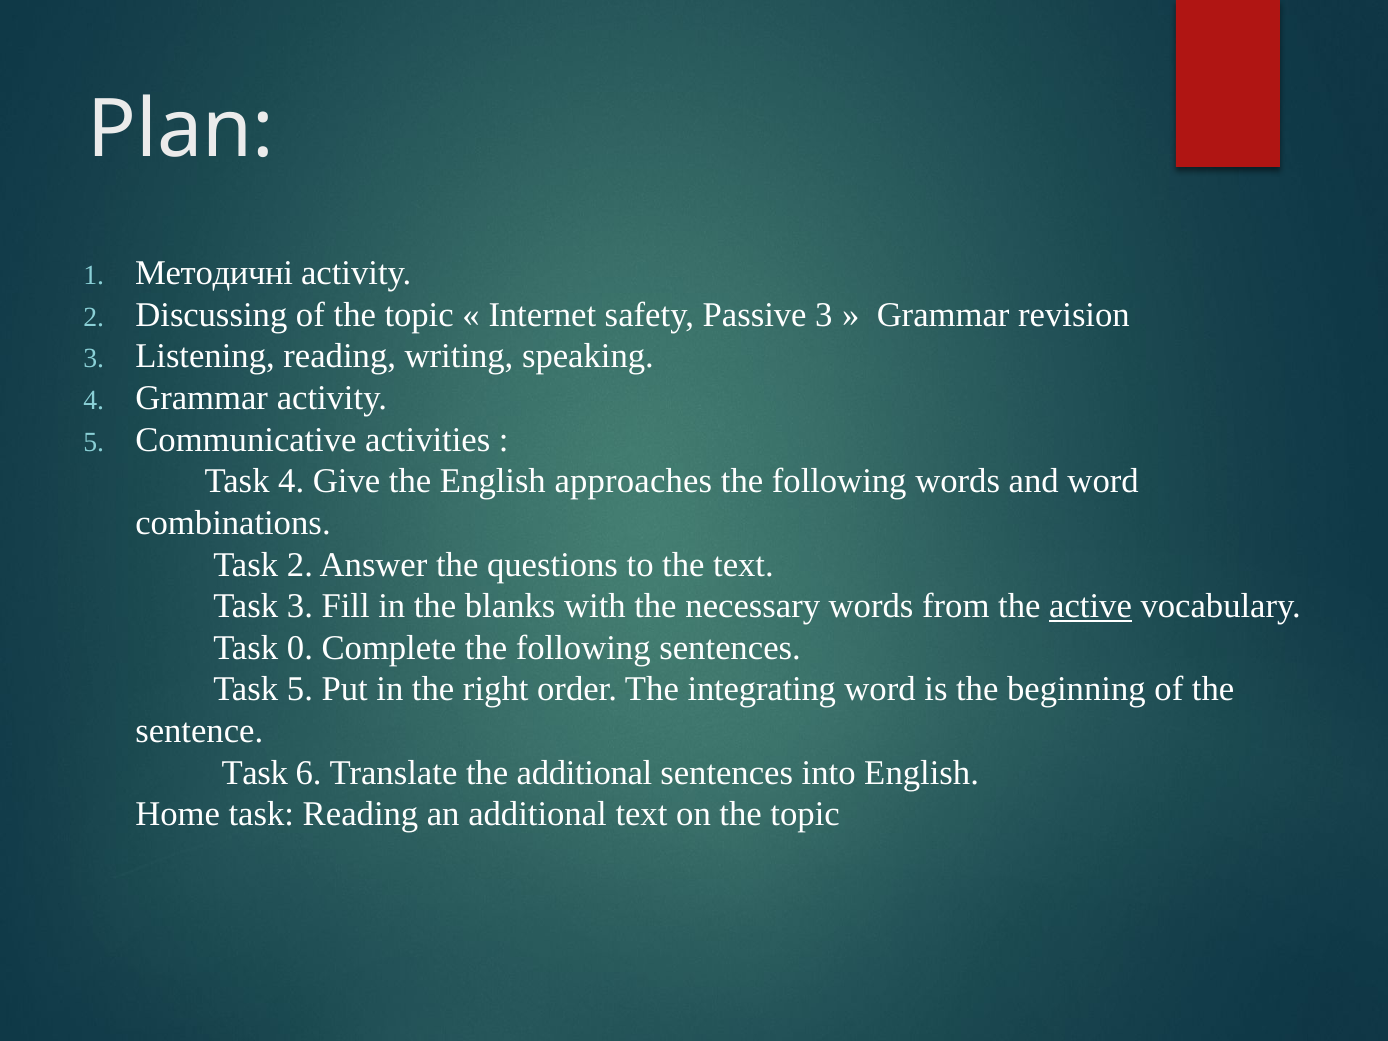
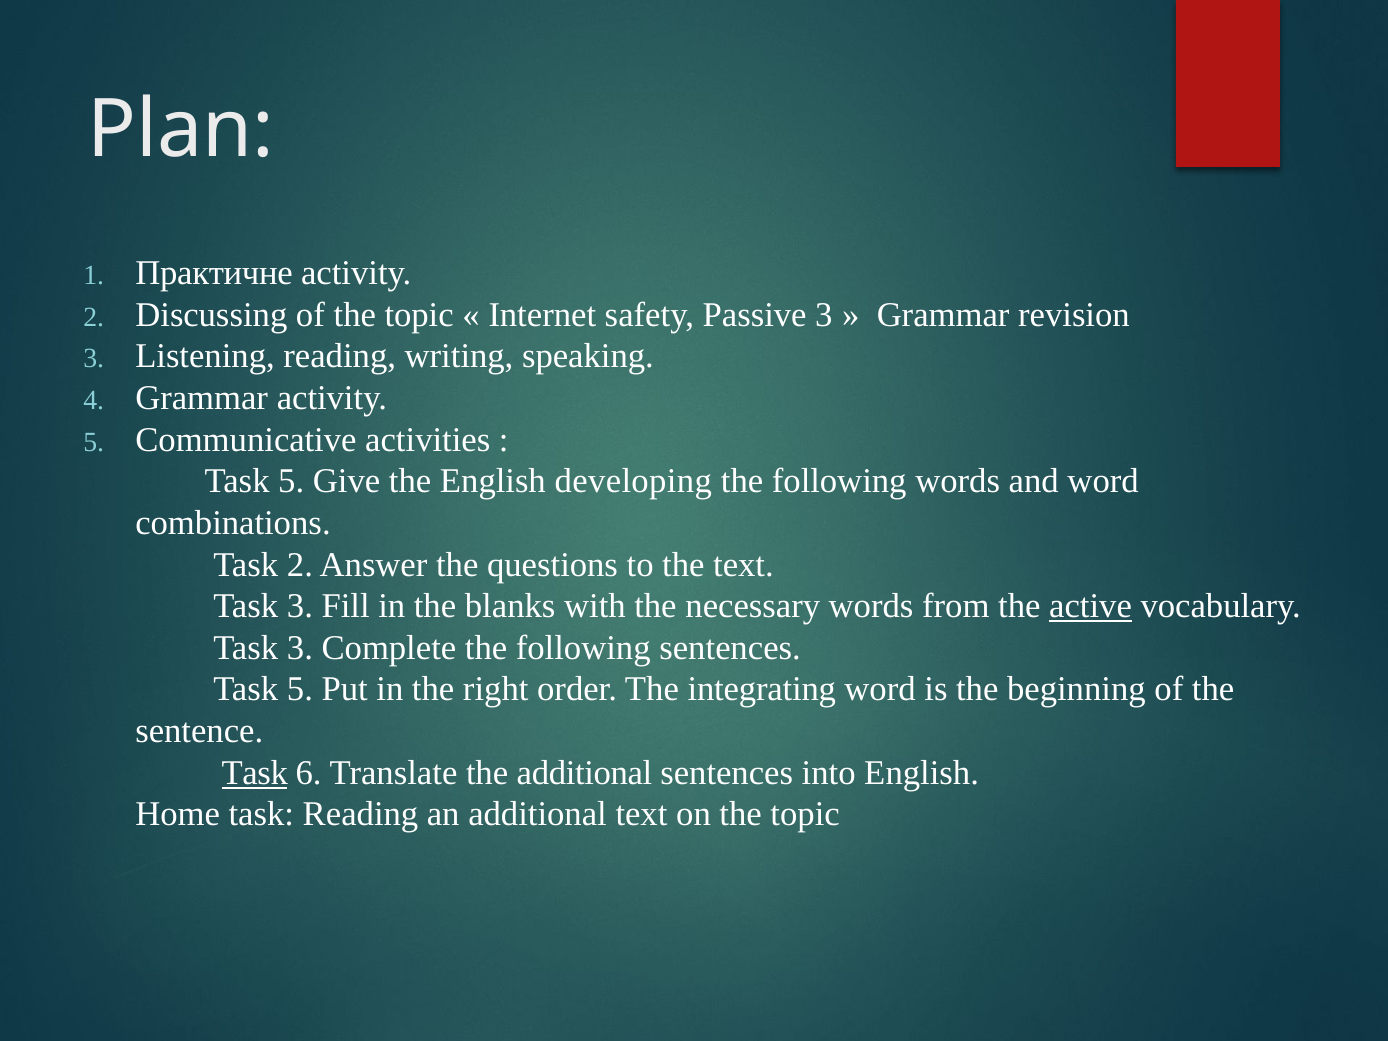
Методичні: Методичні -> Практичне
4 at (291, 481): 4 -> 5
approaches: approaches -> developing
0 at (300, 648): 0 -> 3
Task at (255, 773) underline: none -> present
